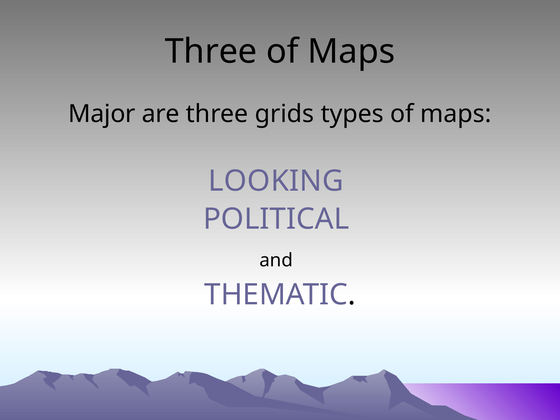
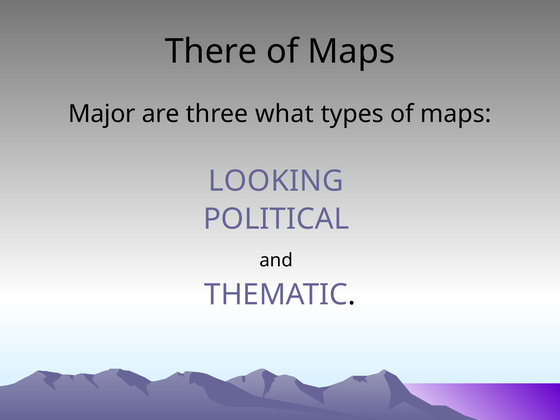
Three at (211, 51): Three -> There
grids: grids -> what
